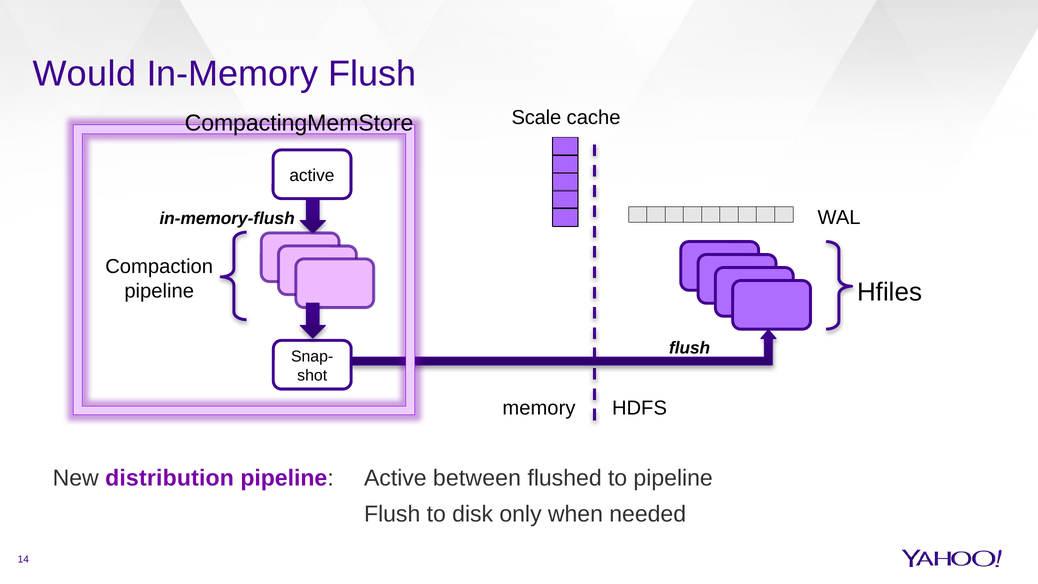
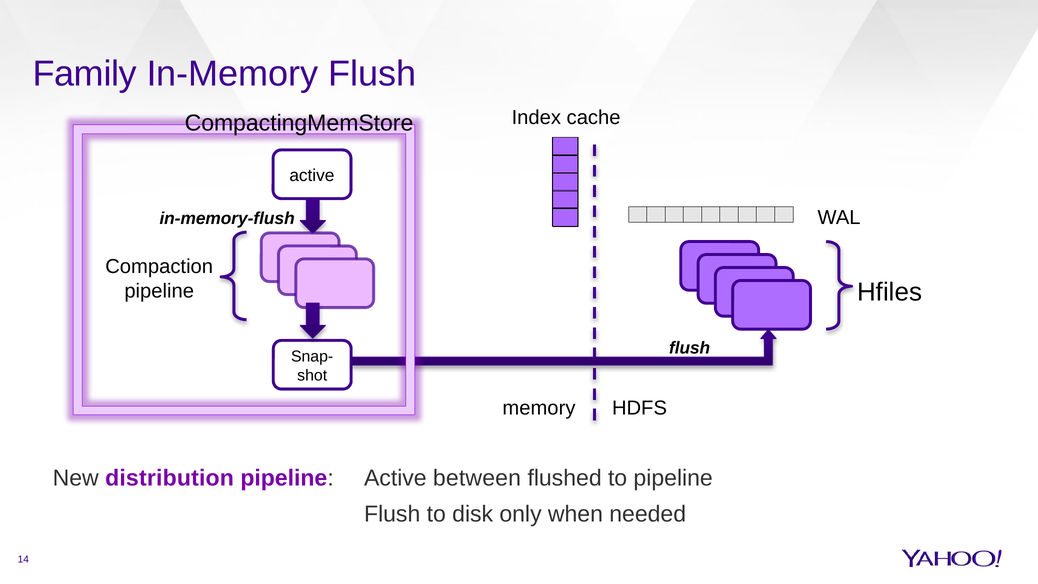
Would: Would -> Family
Scale: Scale -> Index
